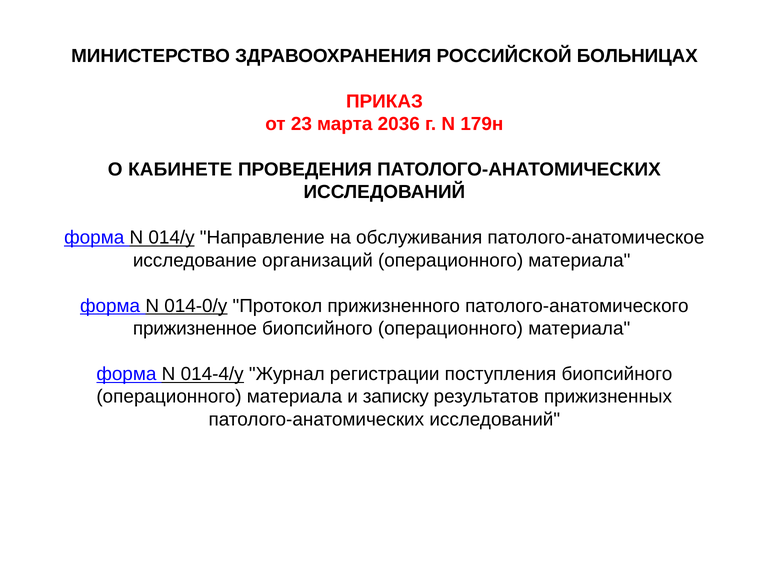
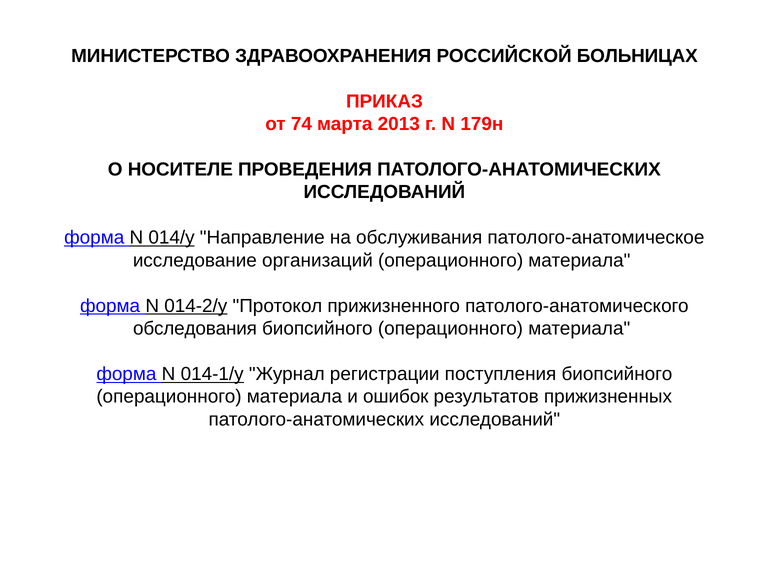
23: 23 -> 74
2036: 2036 -> 2013
КАБИНЕТЕ: КАБИНЕТЕ -> НОСИТЕЛЕ
014-0/у: 014-0/у -> 014-2/у
прижизненное: прижизненное -> обследования
014-4/у: 014-4/у -> 014-1/у
записку: записку -> ошибок
